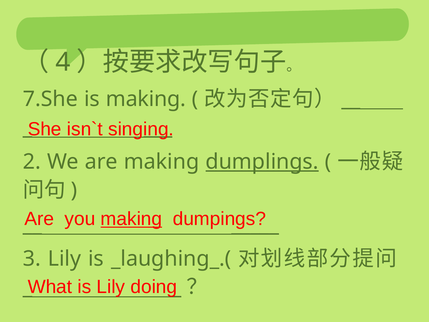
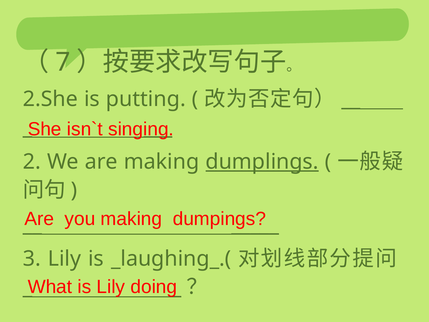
4: 4 -> 7
7.She: 7.She -> 2.She
is making: making -> putting
making at (131, 219) underline: present -> none
